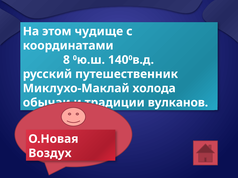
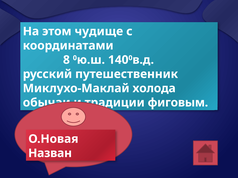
вулканов: вулканов -> фиговым
Воздух: Воздух -> Назван
